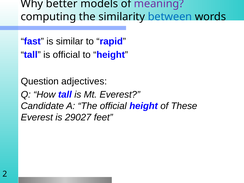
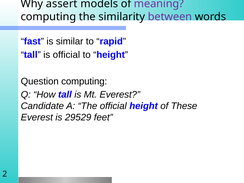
better: better -> assert
between colour: blue -> purple
Question adjectives: adjectives -> computing
29027: 29027 -> 29529
